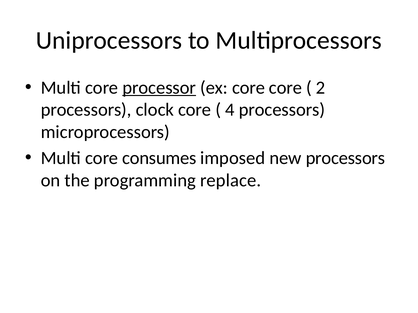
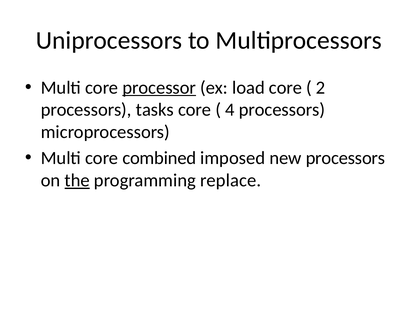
ex core: core -> load
clock: clock -> tasks
consumes: consumes -> combined
the underline: none -> present
